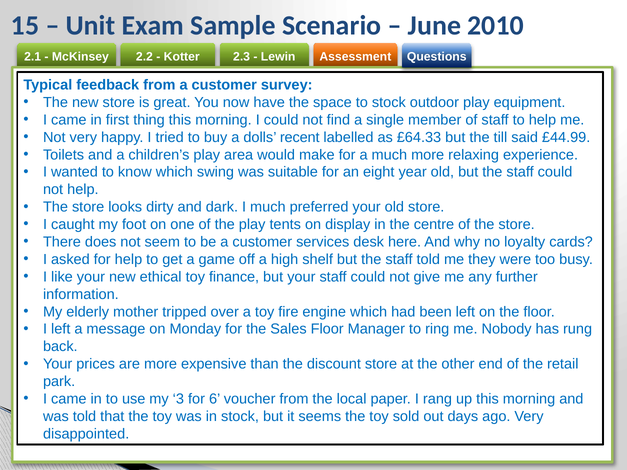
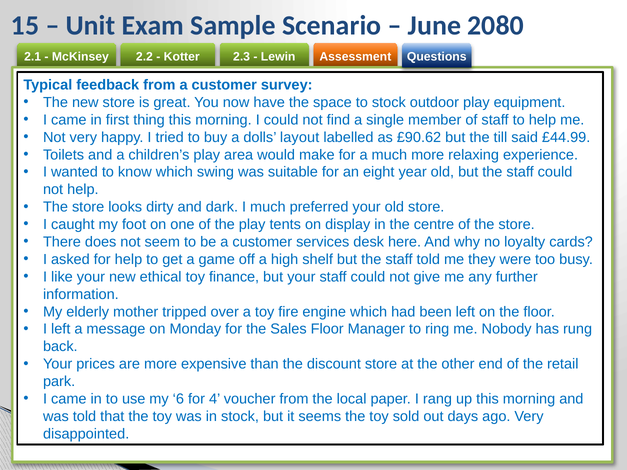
2010: 2010 -> 2080
recent: recent -> layout
£64.33: £64.33 -> £90.62
3: 3 -> 6
6: 6 -> 4
